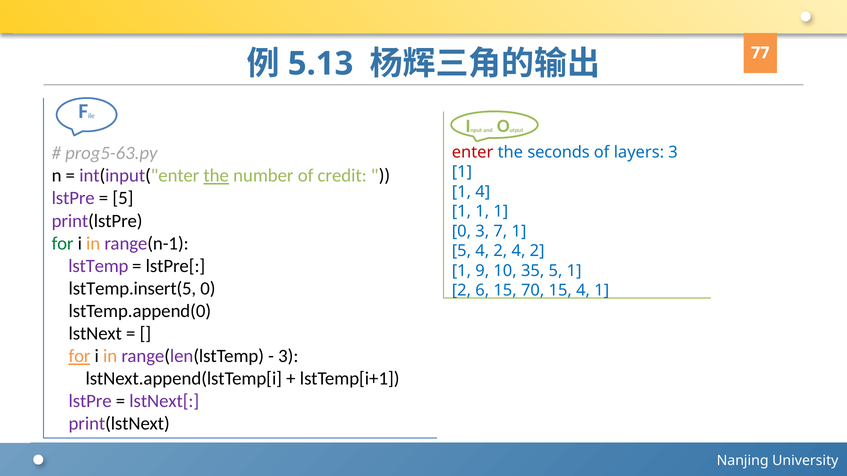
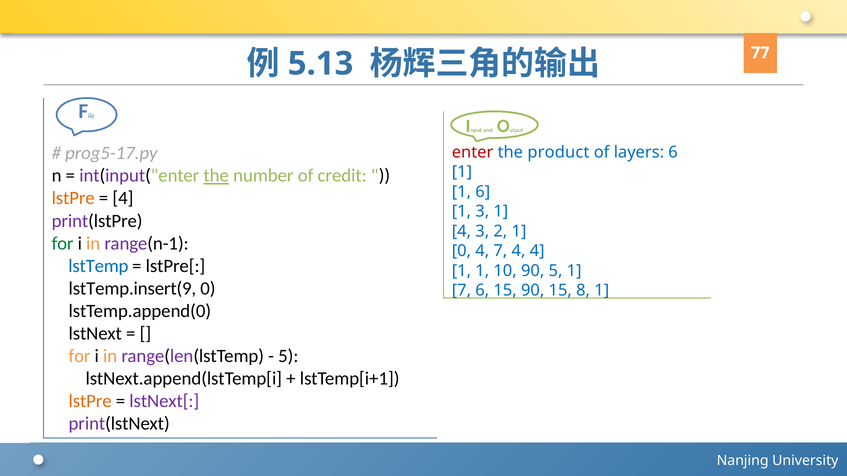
prog5-63.py: prog5-63.py -> prog5-17.py
seconds: seconds -> product
layers 3: 3 -> 6
1 4: 4 -> 6
lstPre at (73, 198) colour: purple -> orange
5 at (123, 198): 5 -> 4
1 at (482, 212): 1 -> 3
0 at (461, 231): 0 -> 4
7: 7 -> 2
5 at (461, 251): 5 -> 0
2 at (500, 251): 2 -> 7
2 at (537, 251): 2 -> 4
lstTemp colour: purple -> blue
9 at (482, 271): 9 -> 1
10 35: 35 -> 90
lstTemp.insert(5: lstTemp.insert(5 -> lstTemp.insert(9
2 at (461, 291): 2 -> 7
15 70: 70 -> 90
15 4: 4 -> 8
for at (80, 356) underline: present -> none
3 at (288, 356): 3 -> 5
lstPre at (90, 402) colour: purple -> orange
